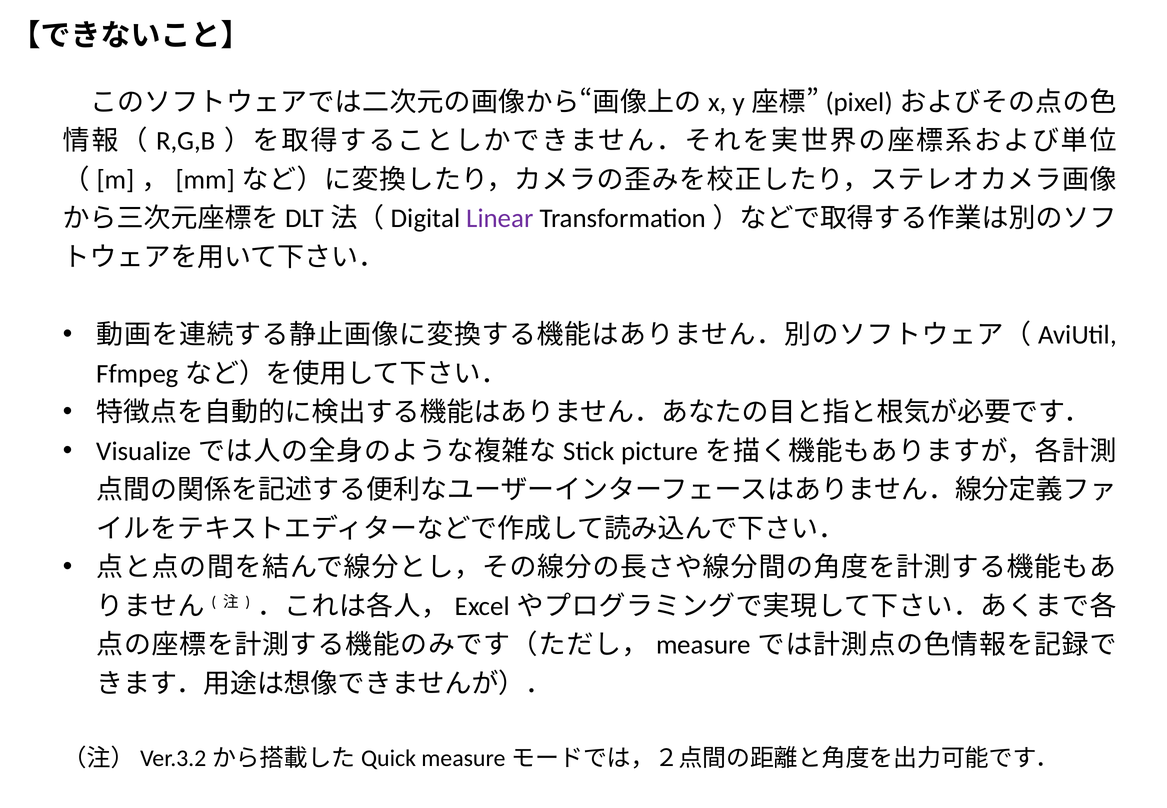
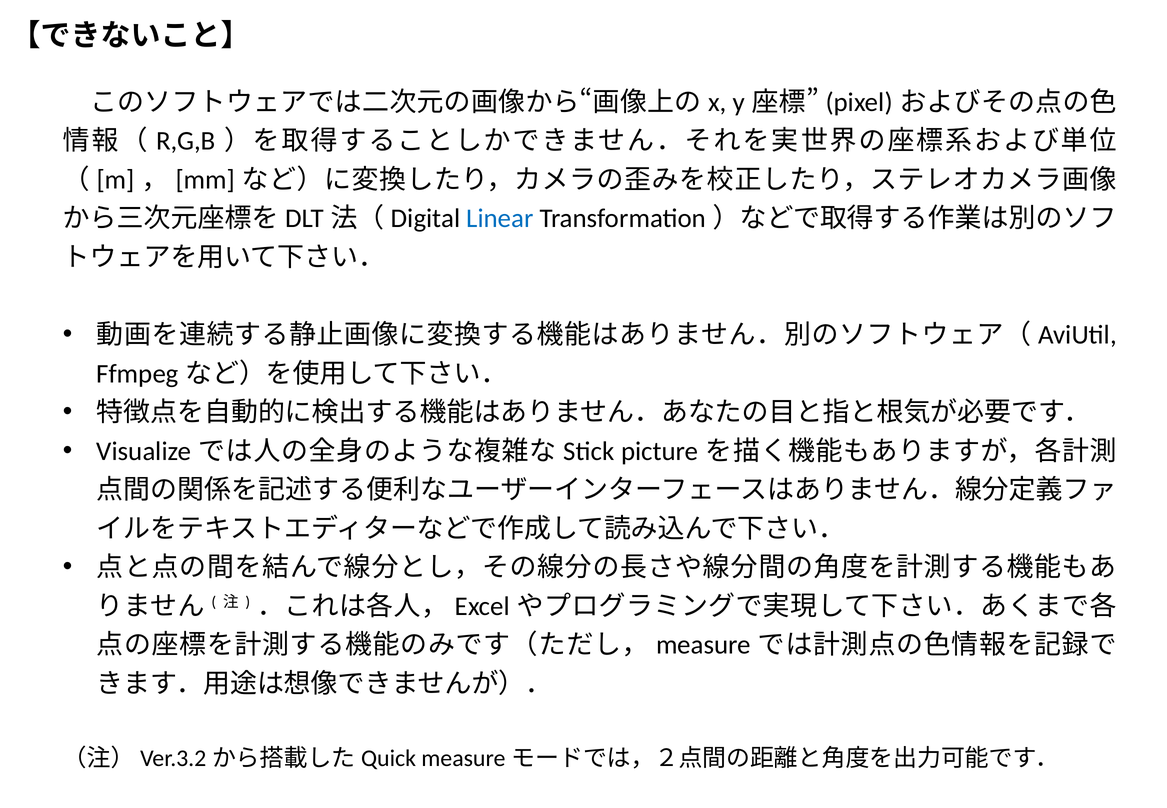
Linear colour: purple -> blue
